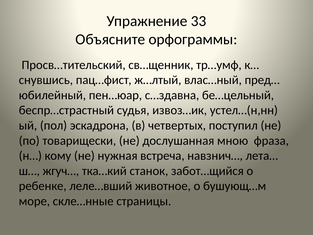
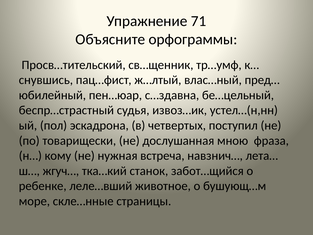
33: 33 -> 71
